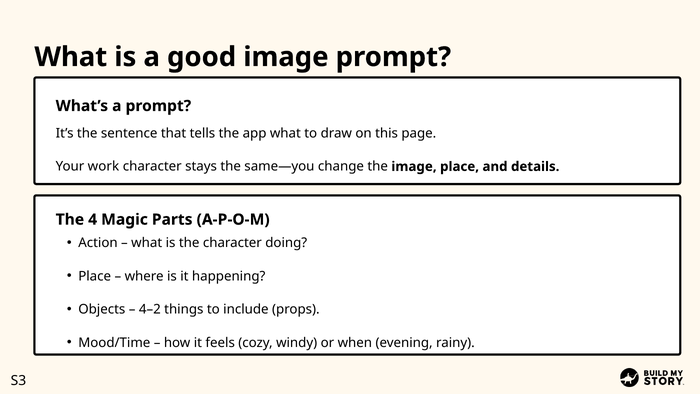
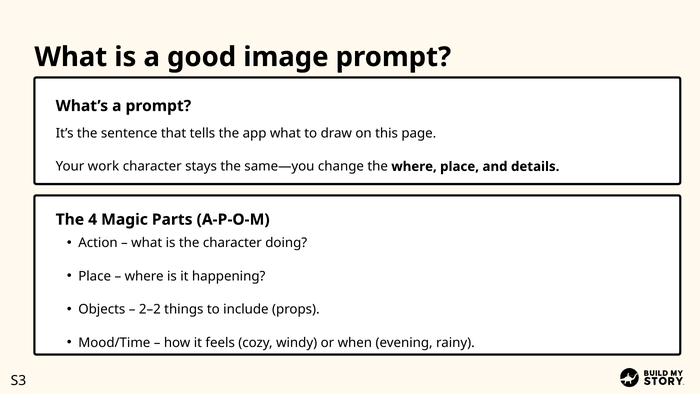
the image: image -> where
4–2: 4–2 -> 2–2
